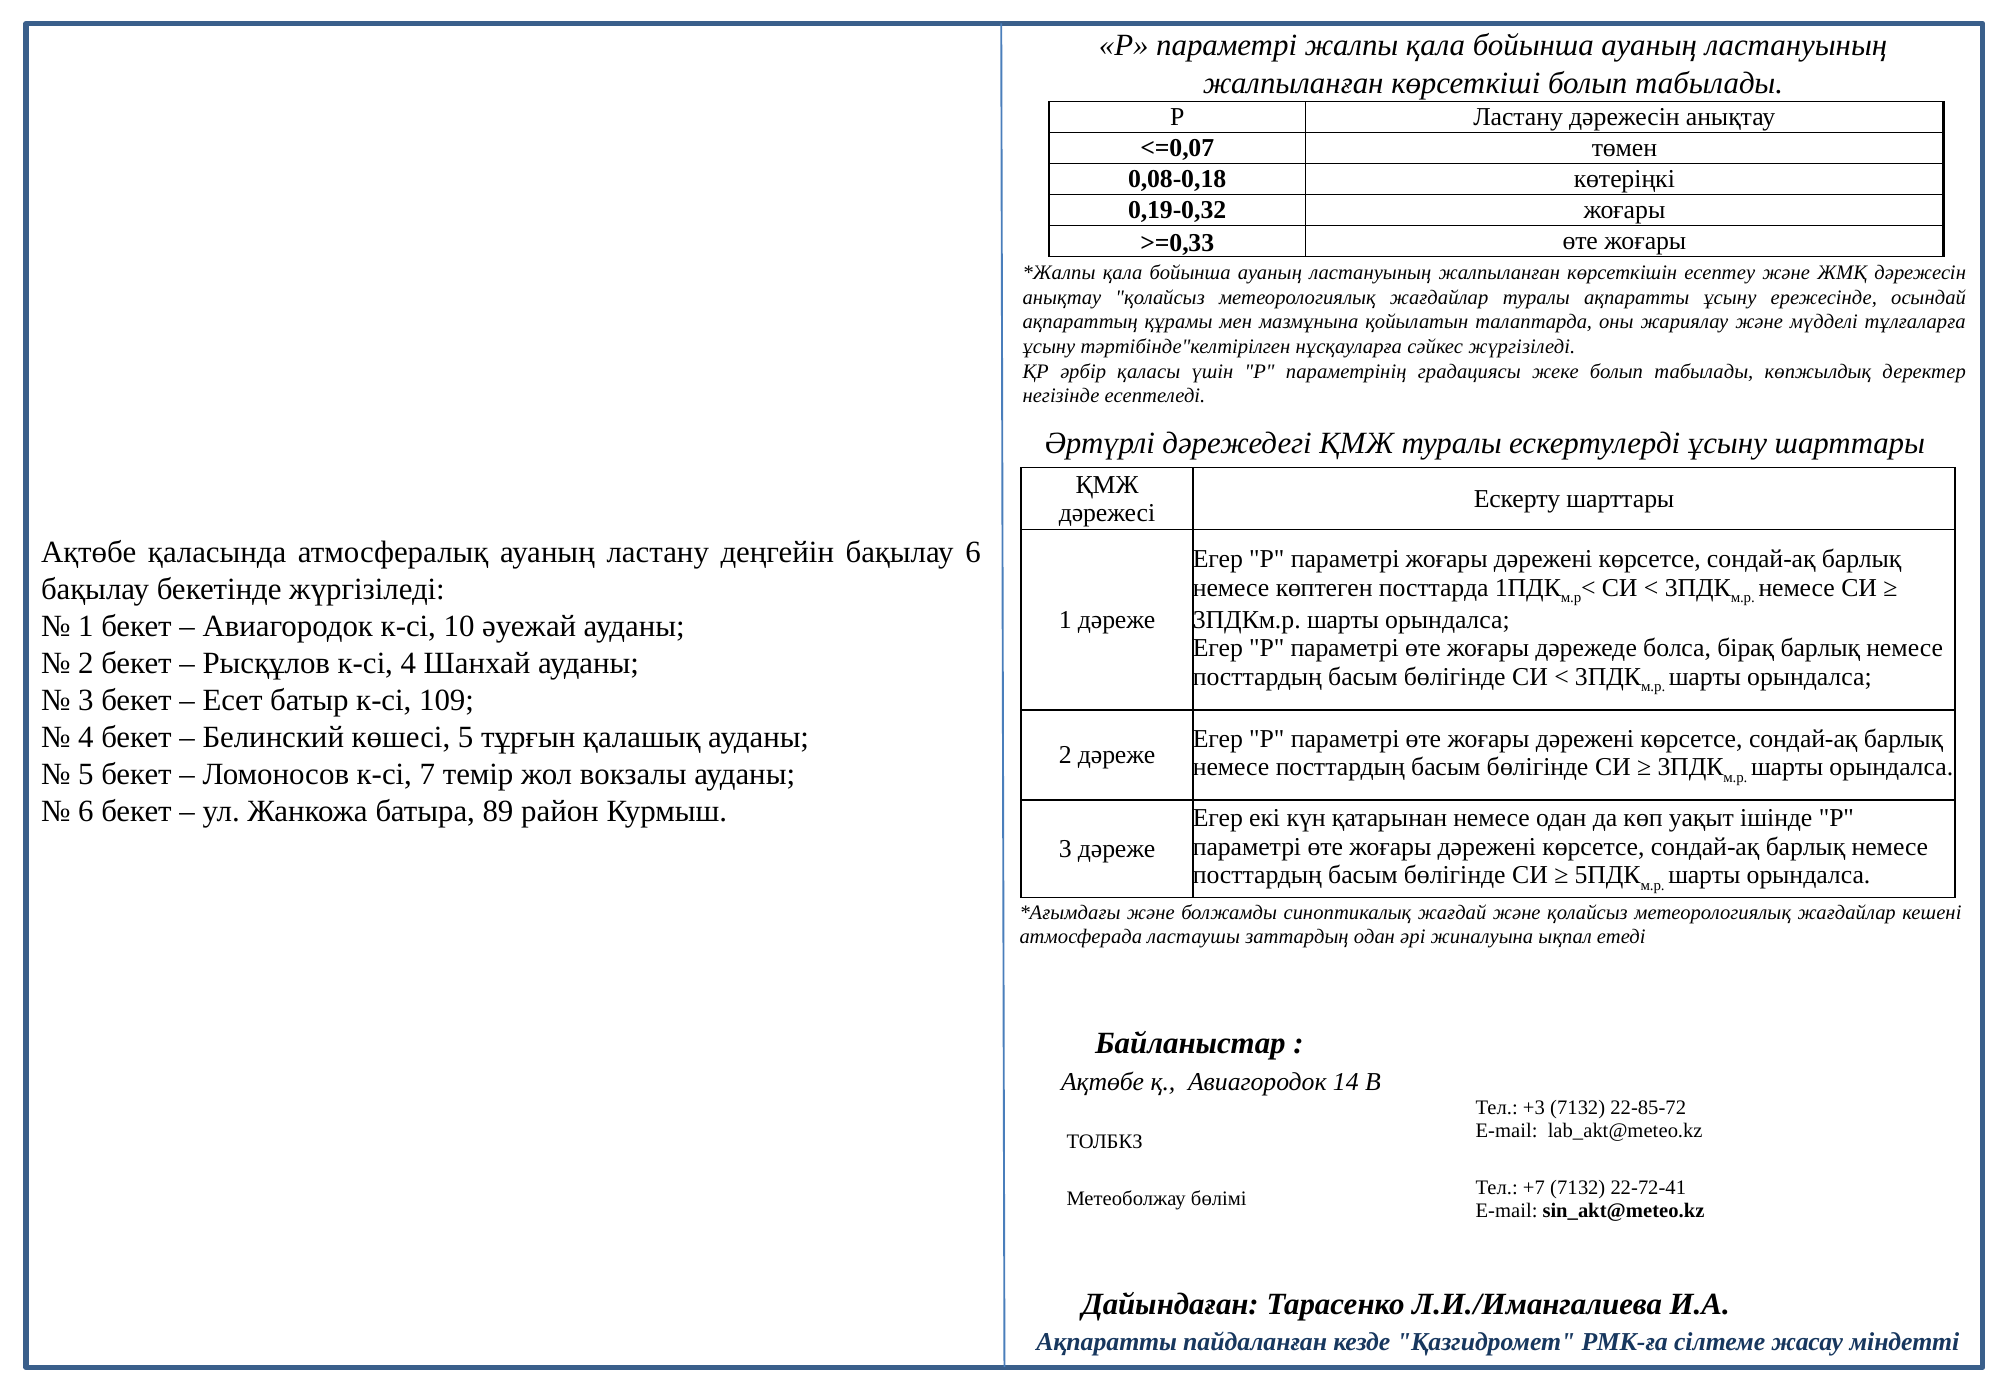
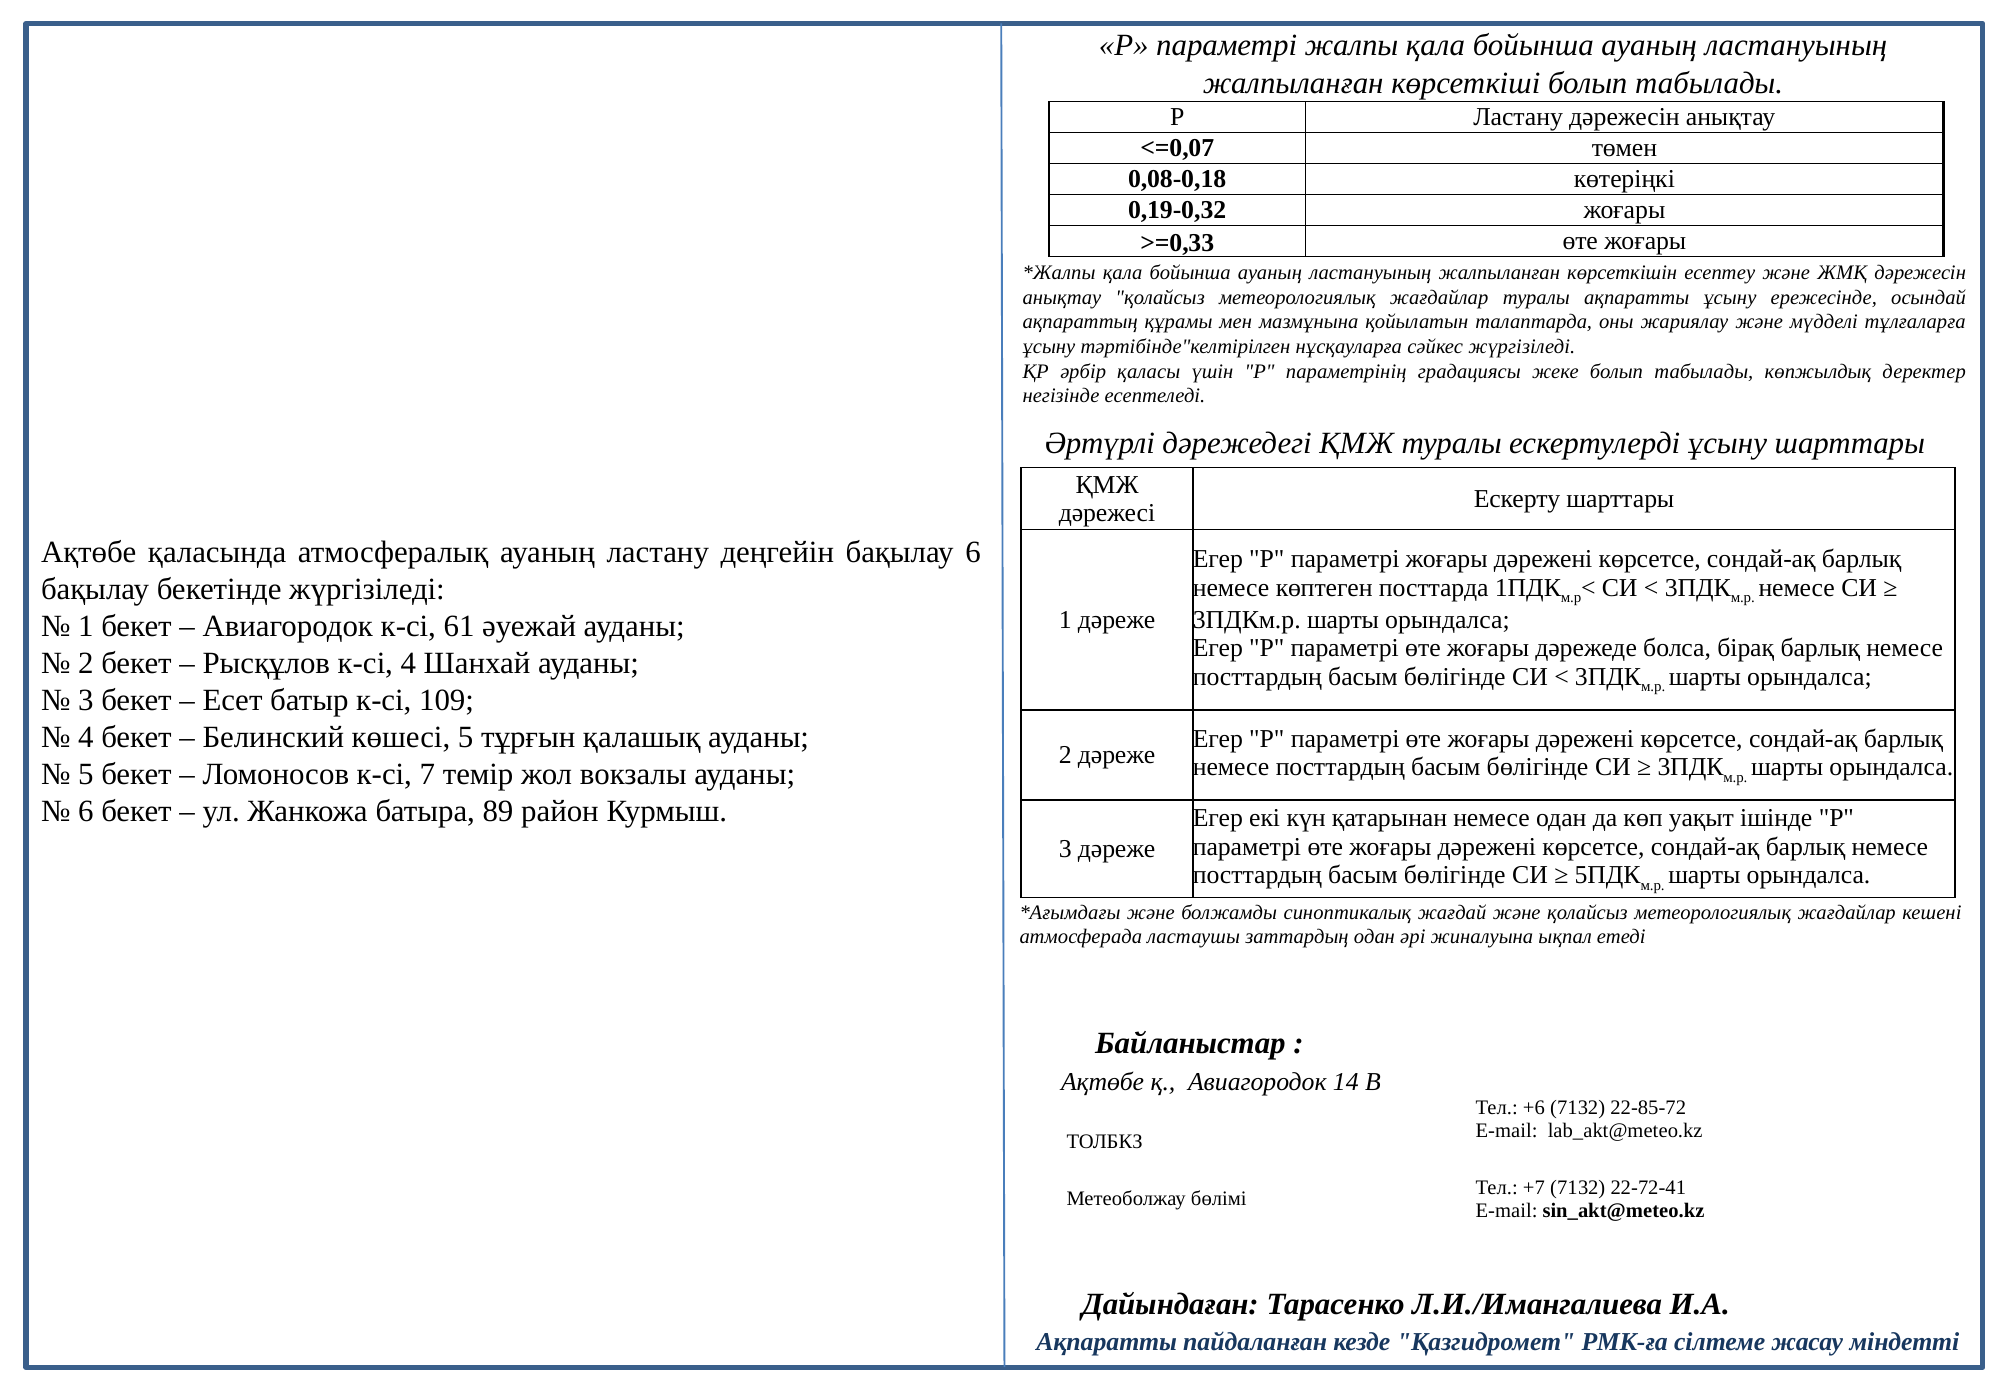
10: 10 -> 61
+3: +3 -> +6
